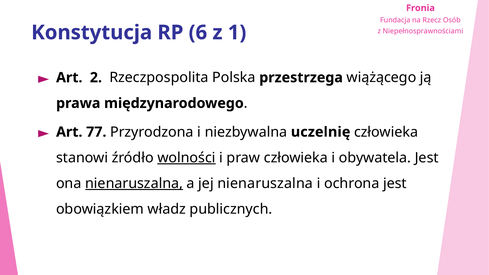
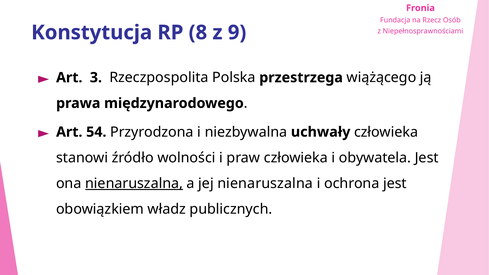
6: 6 -> 8
1: 1 -> 9
2: 2 -> 3
77: 77 -> 54
uczelnię: uczelnię -> uchwały
wolności underline: present -> none
